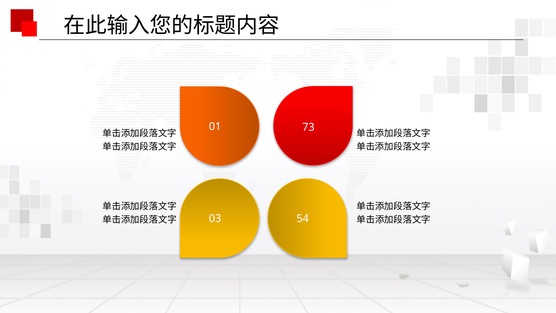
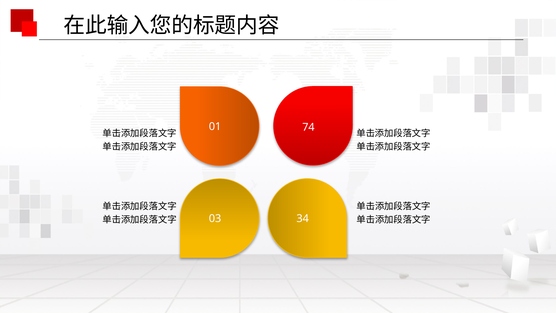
73: 73 -> 74
54: 54 -> 34
